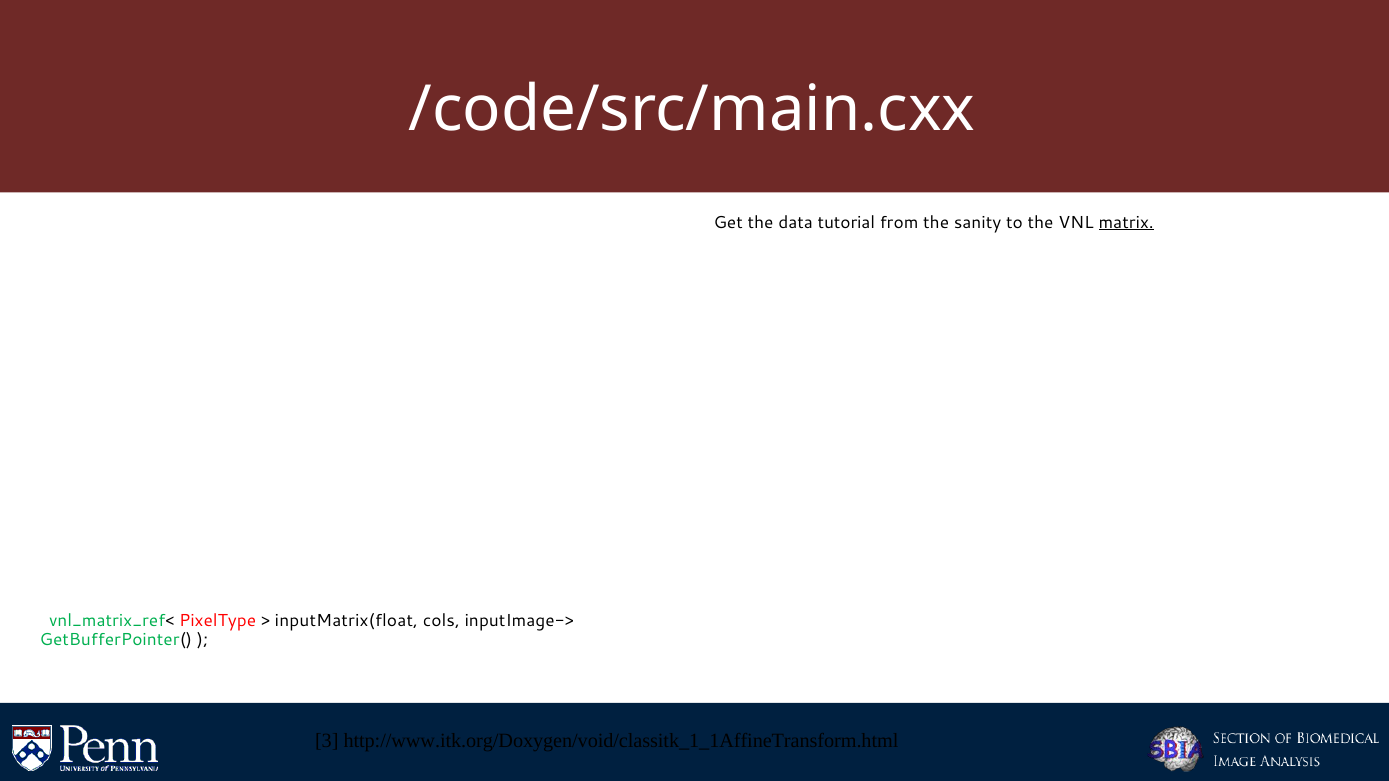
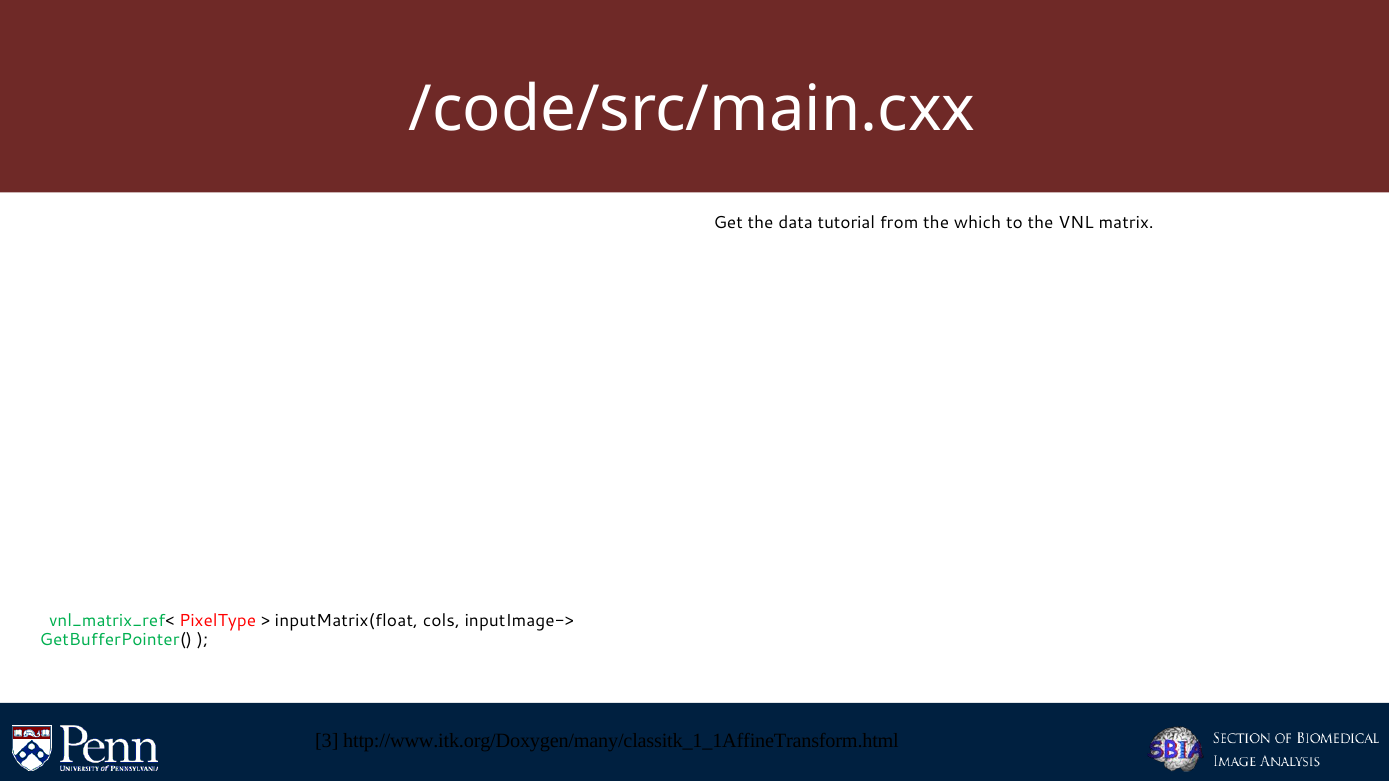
sanity: sanity -> which
matrix underline: present -> none
http://www.itk.org/Doxygen/void/classitk_1_1AffineTransform.html: http://www.itk.org/Doxygen/void/classitk_1_1AffineTransform.html -> http://www.itk.org/Doxygen/many/classitk_1_1AffineTransform.html
